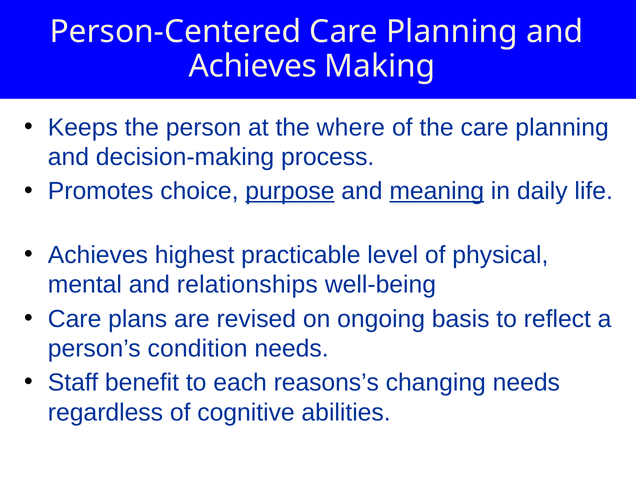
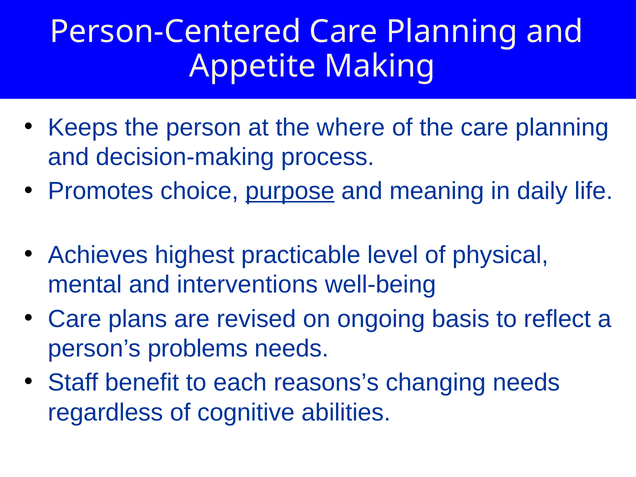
Achieves at (253, 66): Achieves -> Appetite
meaning underline: present -> none
relationships: relationships -> interventions
condition: condition -> problems
